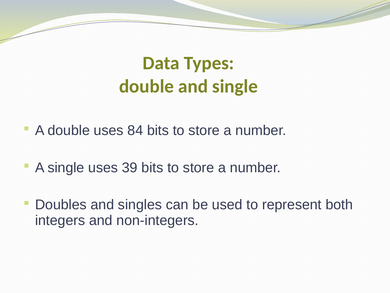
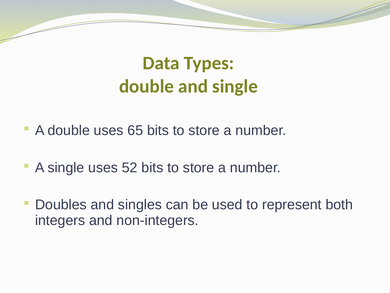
84: 84 -> 65
39: 39 -> 52
